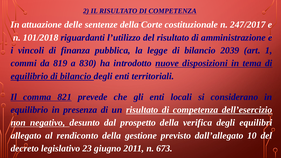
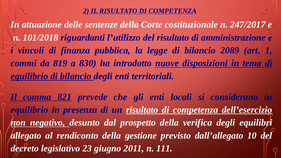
2039: 2039 -> 2089
673: 673 -> 111
